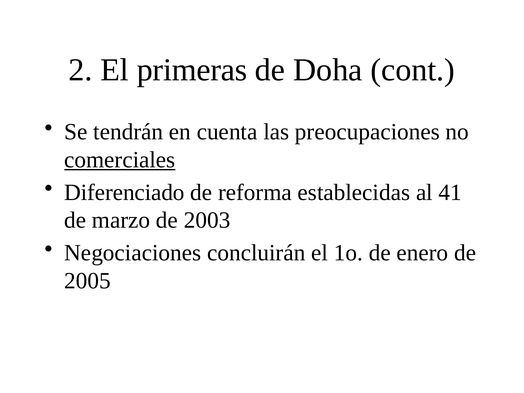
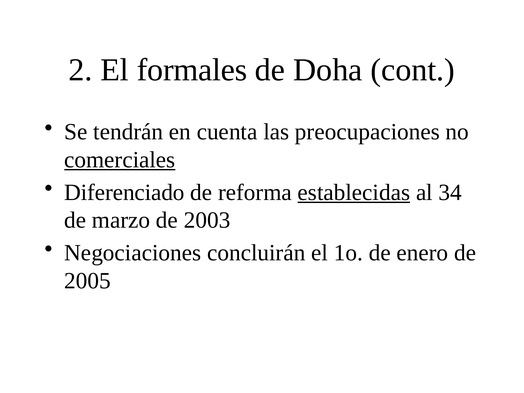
primeras: primeras -> formales
establecidas underline: none -> present
41: 41 -> 34
